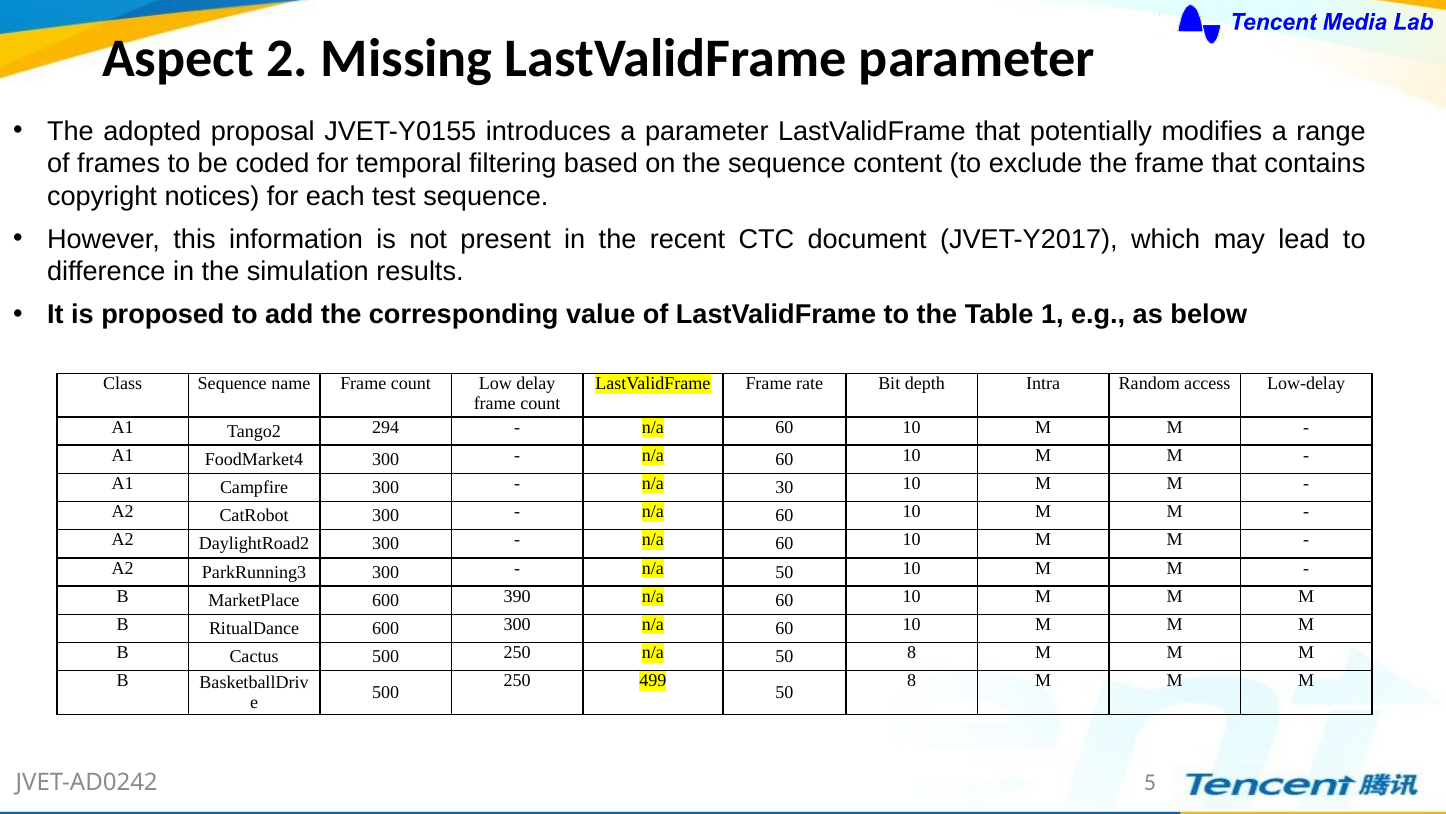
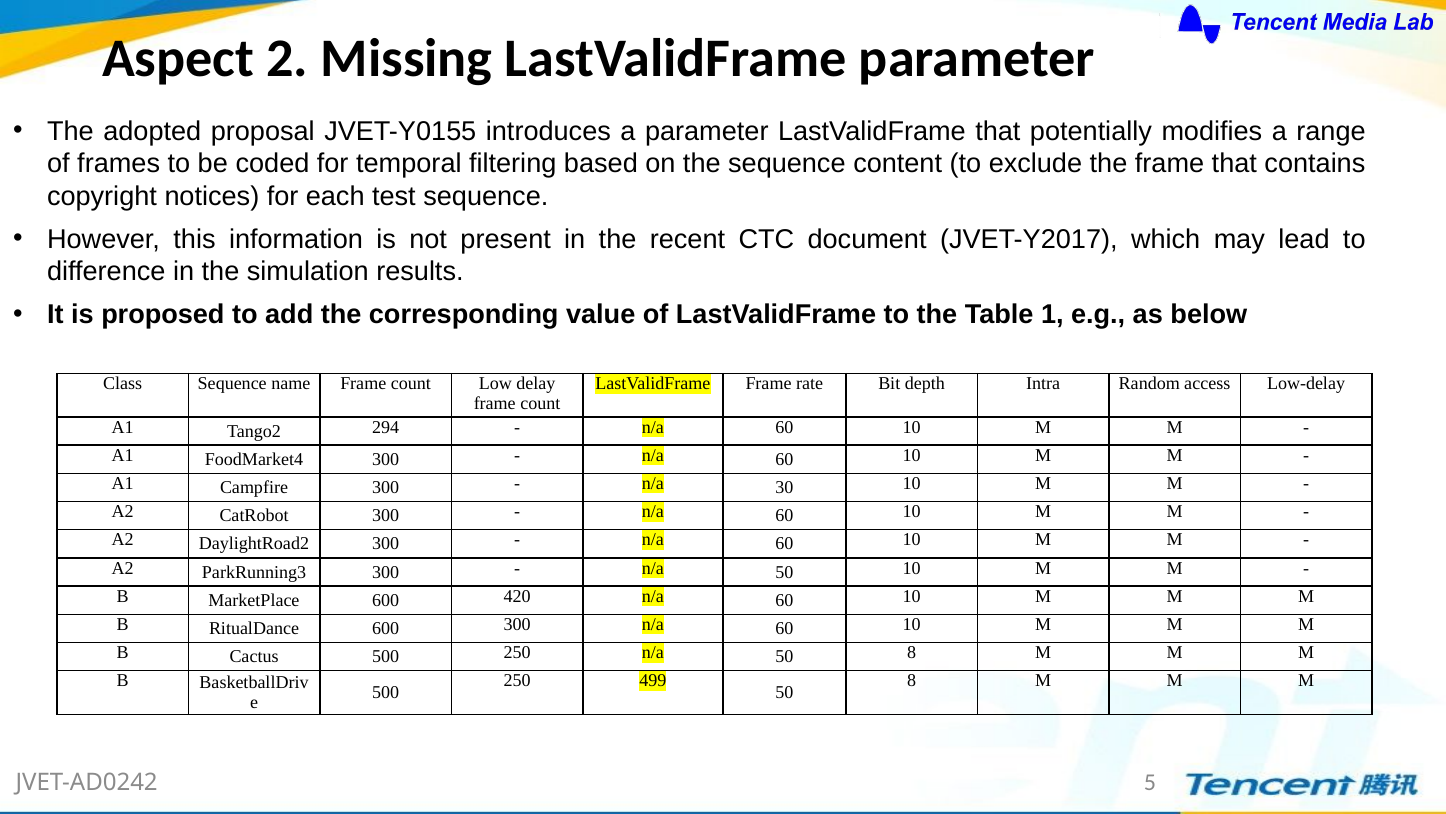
390: 390 -> 420
